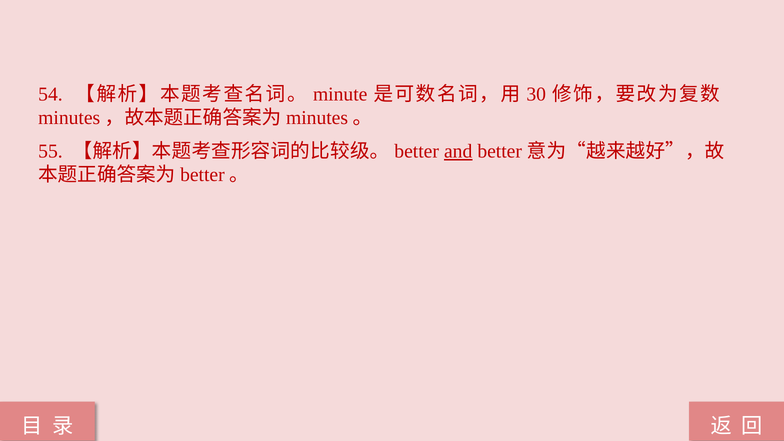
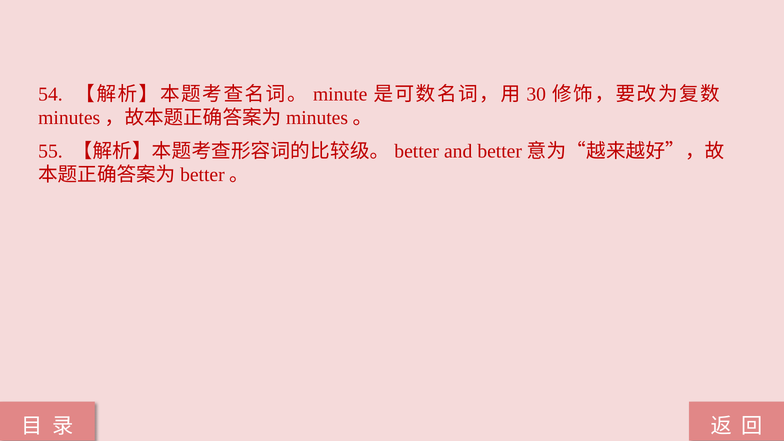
and underline: present -> none
